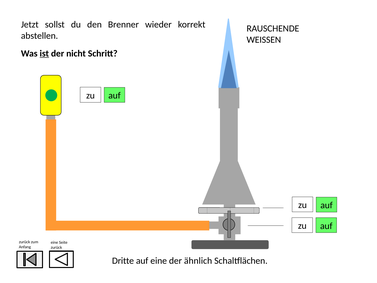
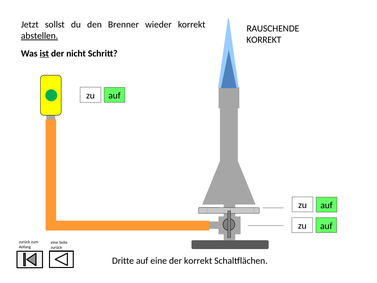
abstellen underline: none -> present
WEISSEN at (264, 40): WEISSEN -> KORREKT
der ähnlich: ähnlich -> korrekt
